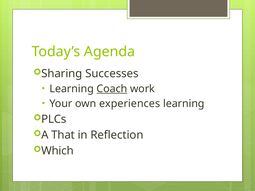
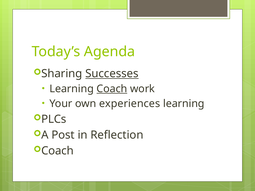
Successes underline: none -> present
That: That -> Post
Which at (57, 151): Which -> Coach
